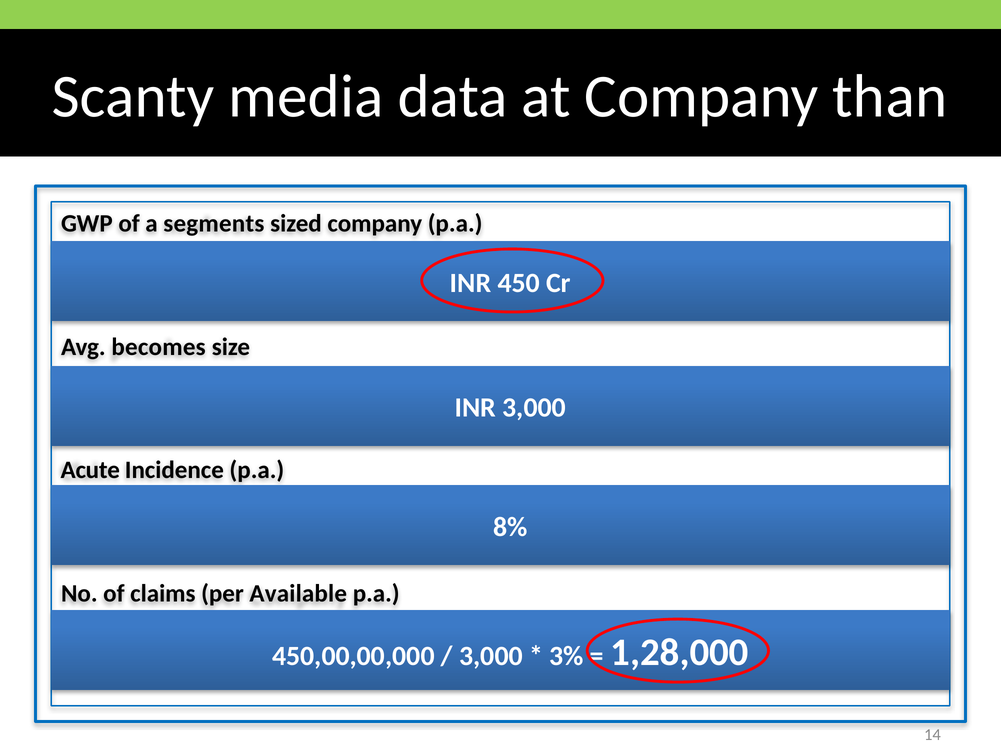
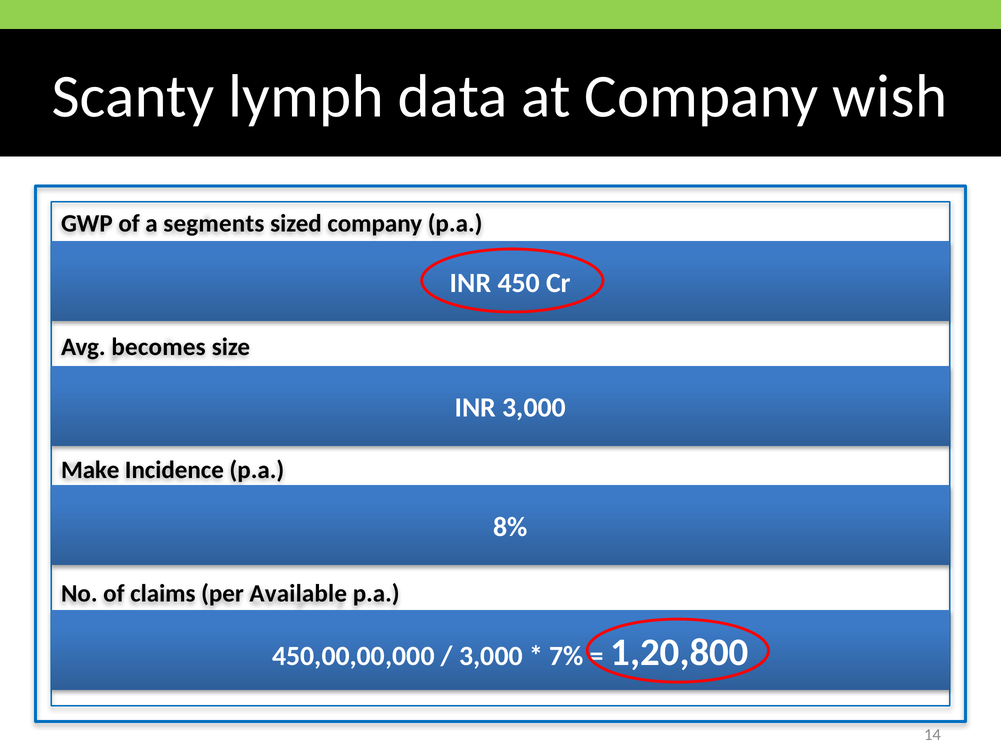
media: media -> lymph
than: than -> wish
Acute: Acute -> Make
3%: 3% -> 7%
1,28,000: 1,28,000 -> 1,20,800
